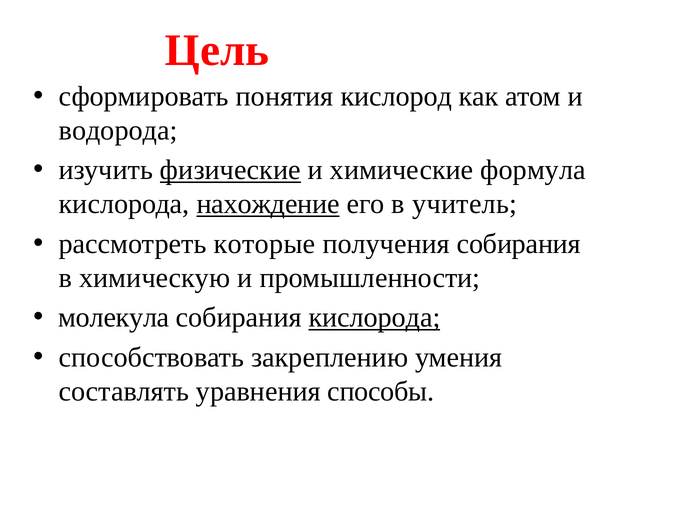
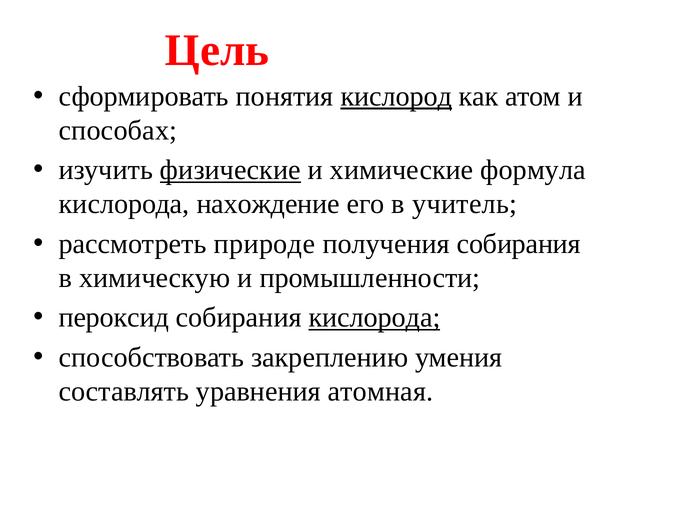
кислород underline: none -> present
водорода: водорода -> способах
нахождение underline: present -> none
которые: которые -> природе
молекула: молекула -> пероксид
способы: способы -> атомная
